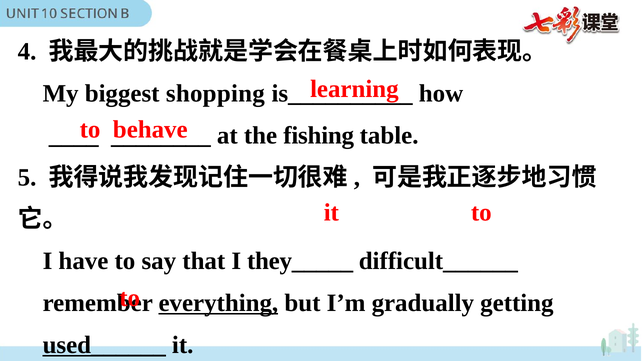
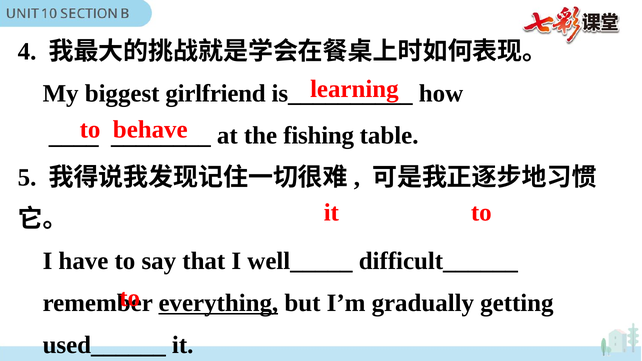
shopping: shopping -> girlfriend
they_____: they_____ -> well_____
used______ underline: present -> none
